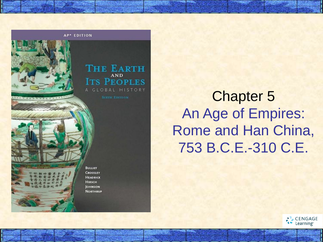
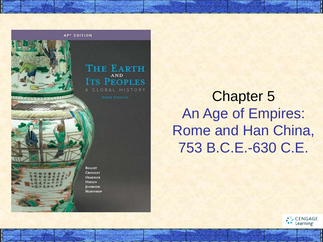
B.C.E.-310: B.C.E.-310 -> B.C.E.-630
